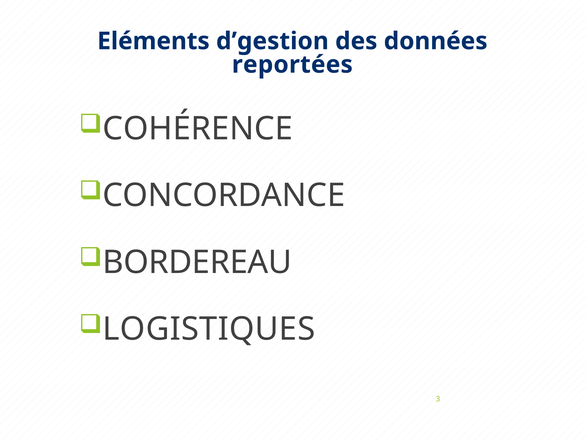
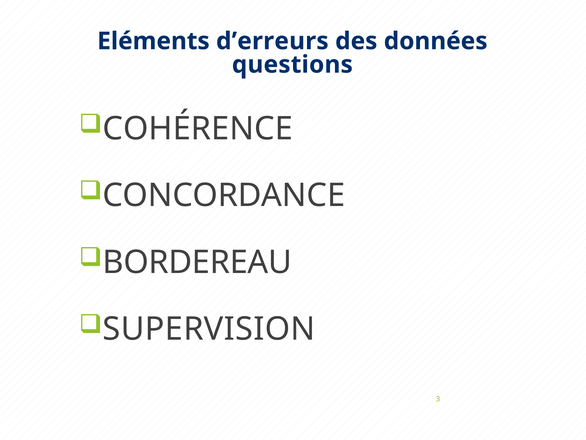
d’gestion: d’gestion -> d’erreurs
reportées: reportées -> questions
LOGISTIQUES: LOGISTIQUES -> SUPERVISION
